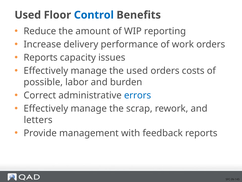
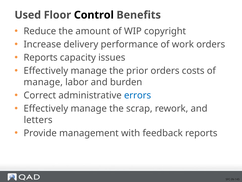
Control colour: blue -> black
reporting: reporting -> copyright
the used: used -> prior
possible at (43, 82): possible -> manage
